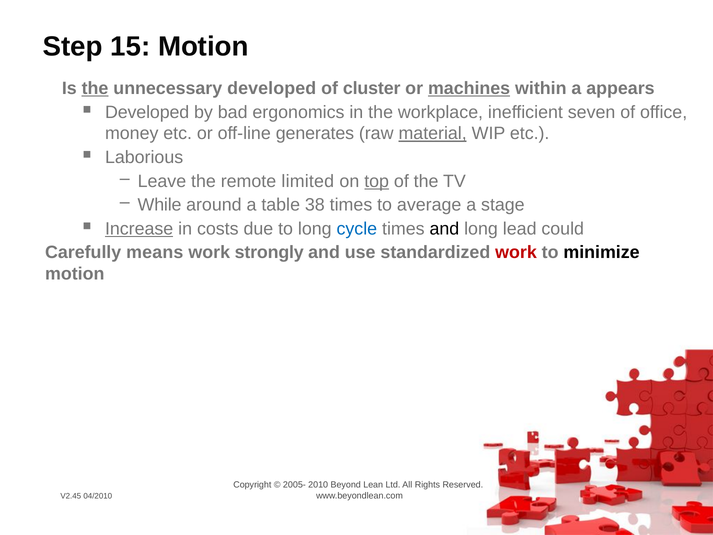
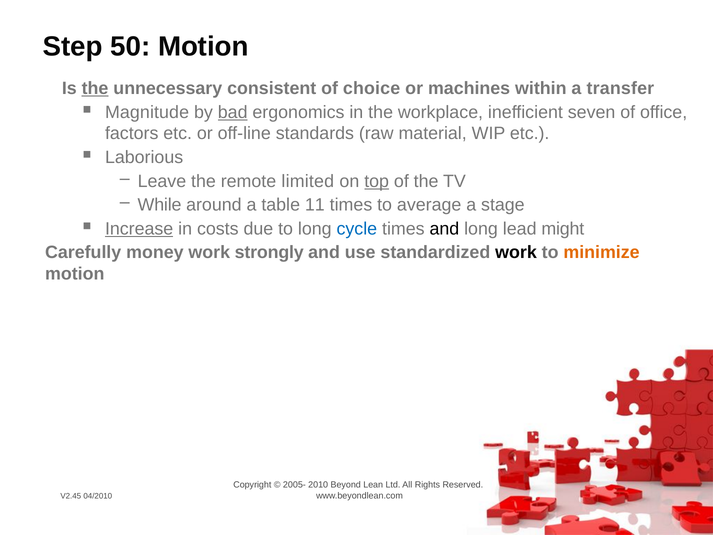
15: 15 -> 50
unnecessary developed: developed -> consistent
cluster: cluster -> choice
machines underline: present -> none
appears: appears -> transfer
Developed at (147, 112): Developed -> Magnitude
bad underline: none -> present
money: money -> factors
generates: generates -> standards
material underline: present -> none
38: 38 -> 11
could: could -> might
means: means -> money
work at (516, 252) colour: red -> black
minimize colour: black -> orange
